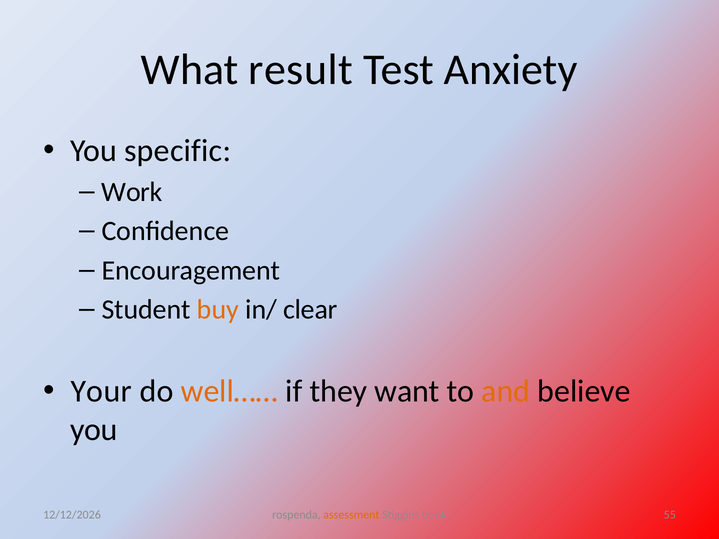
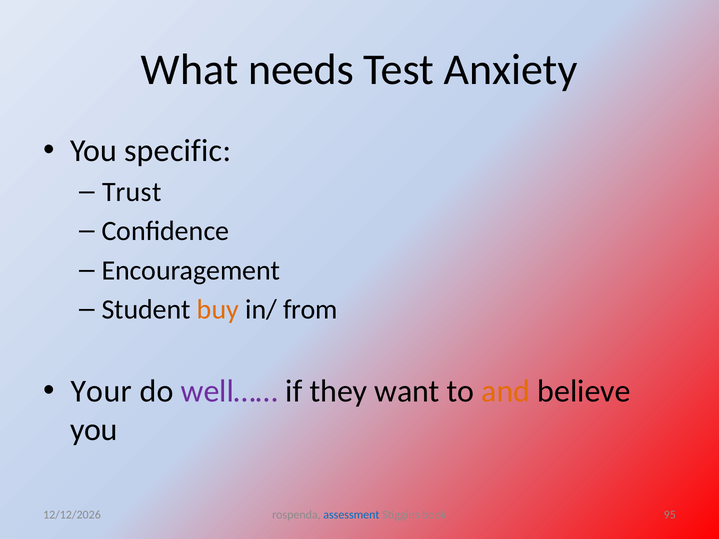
result: result -> needs
Work: Work -> Trust
clear: clear -> from
well…… colour: orange -> purple
assessment colour: orange -> blue
55: 55 -> 95
